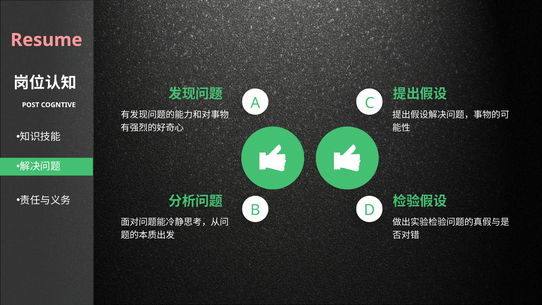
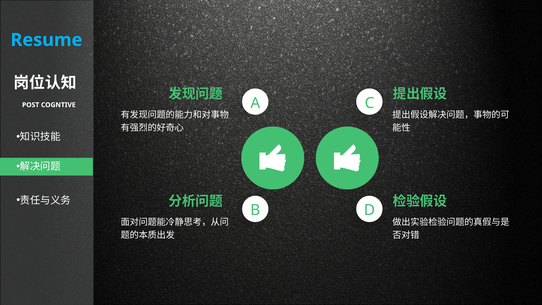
Resume colour: pink -> light blue
